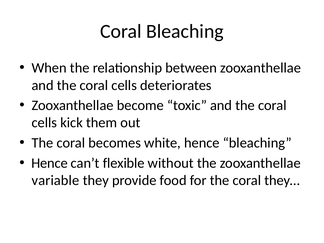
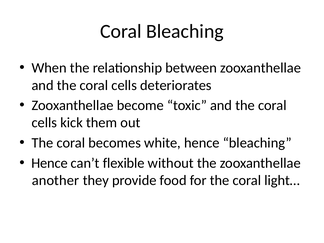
variable: variable -> another
they…: they… -> light…
